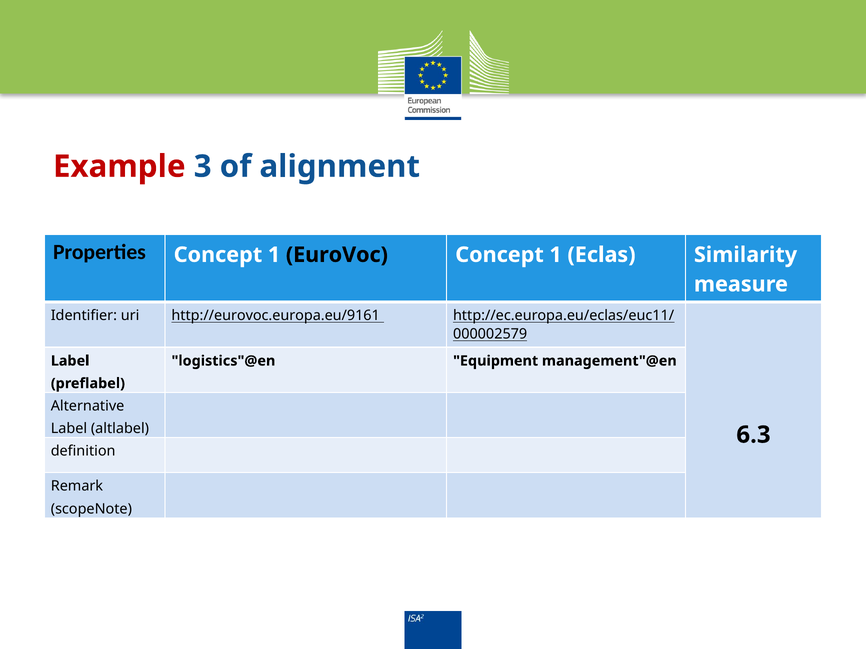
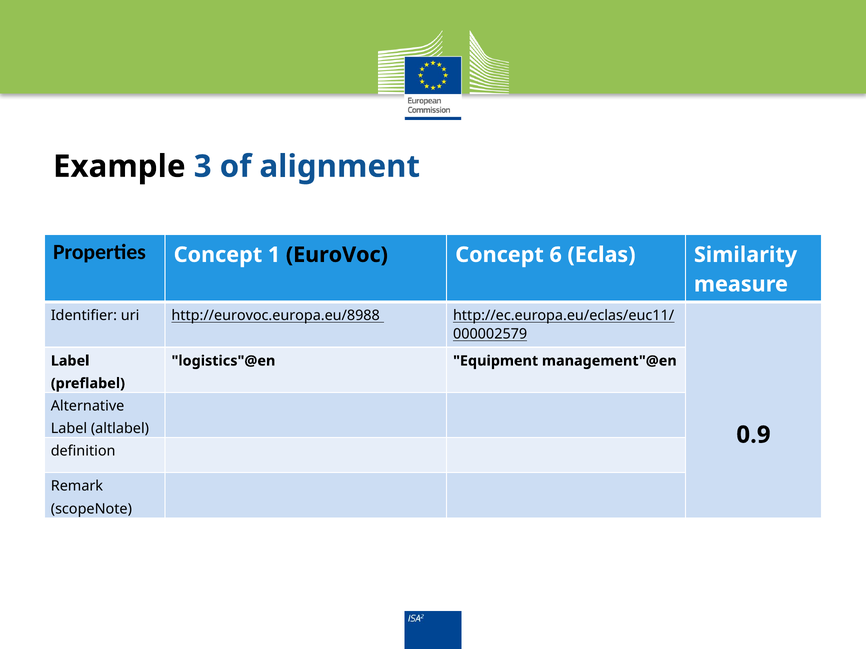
Example colour: red -> black
1 at (556, 255): 1 -> 6
http://eurovoc.europa.eu/9161: http://eurovoc.europa.eu/9161 -> http://eurovoc.europa.eu/8988
6.3: 6.3 -> 0.9
